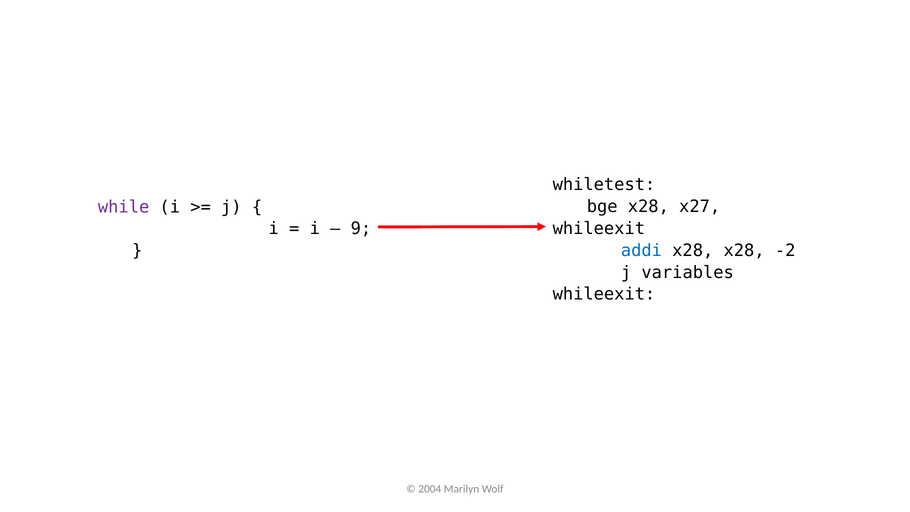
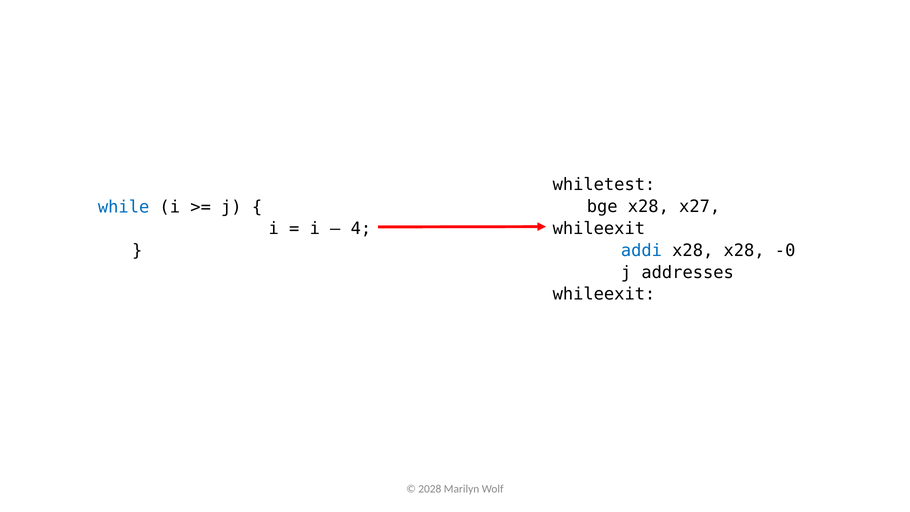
while colour: purple -> blue
9: 9 -> 4
-2: -2 -> -0
variables: variables -> addresses
2004: 2004 -> 2028
